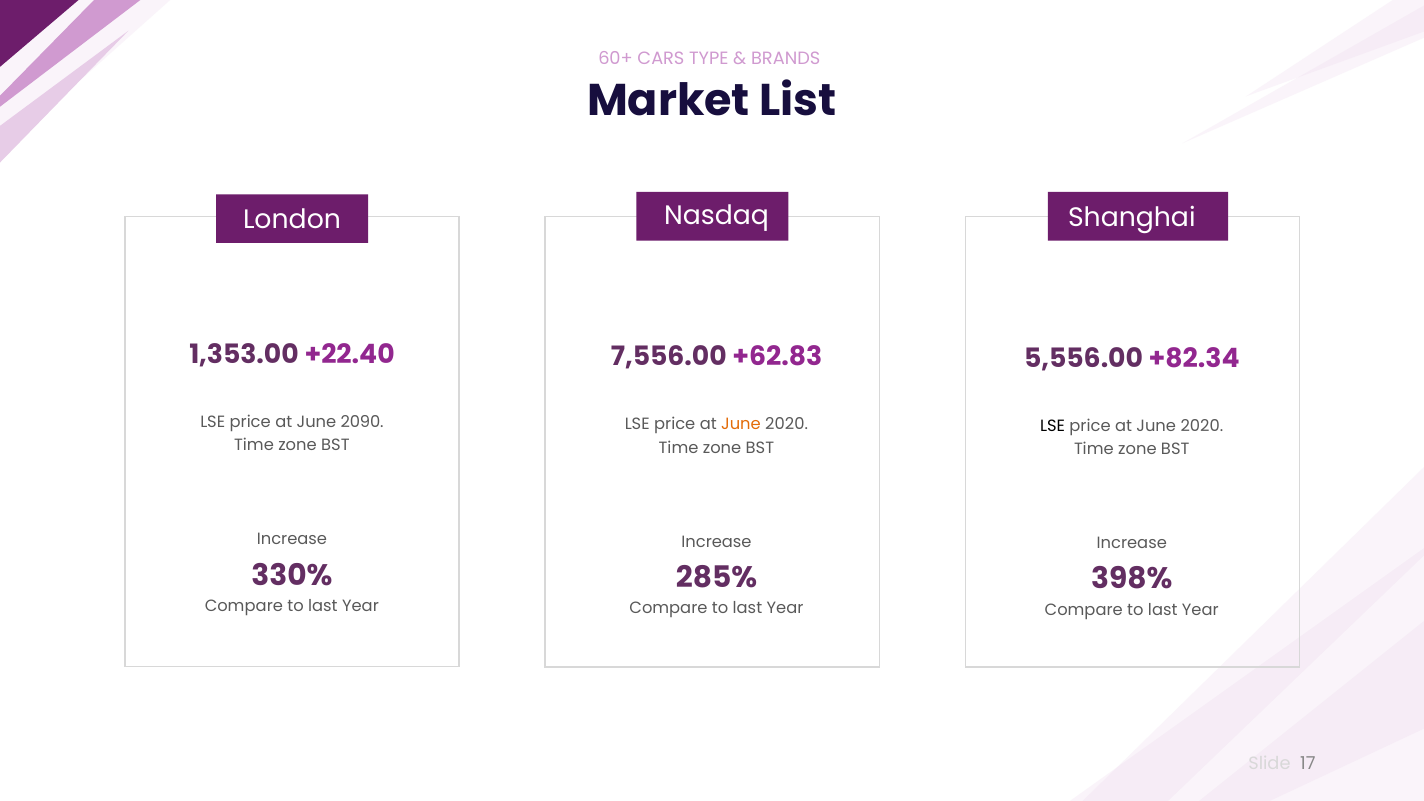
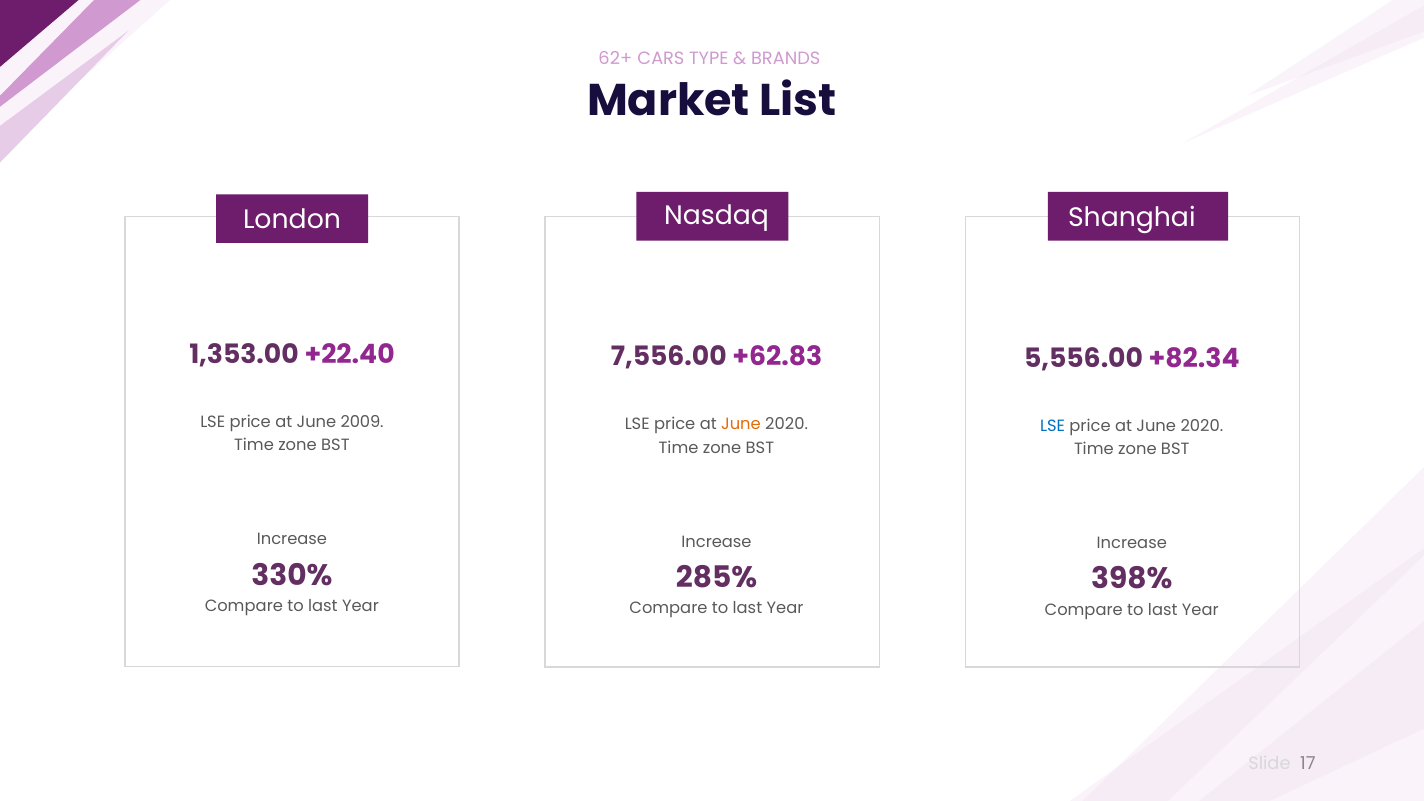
60+: 60+ -> 62+
2090: 2090 -> 2009
LSE at (1053, 426) colour: black -> blue
